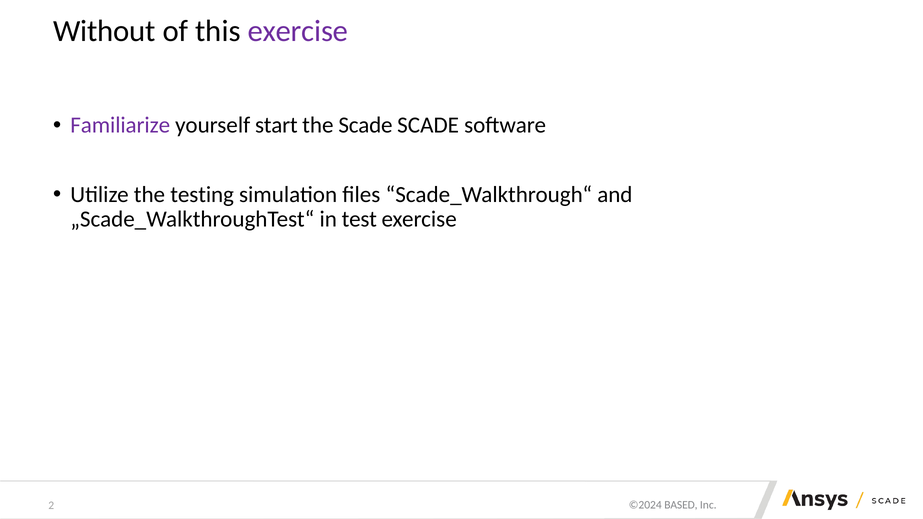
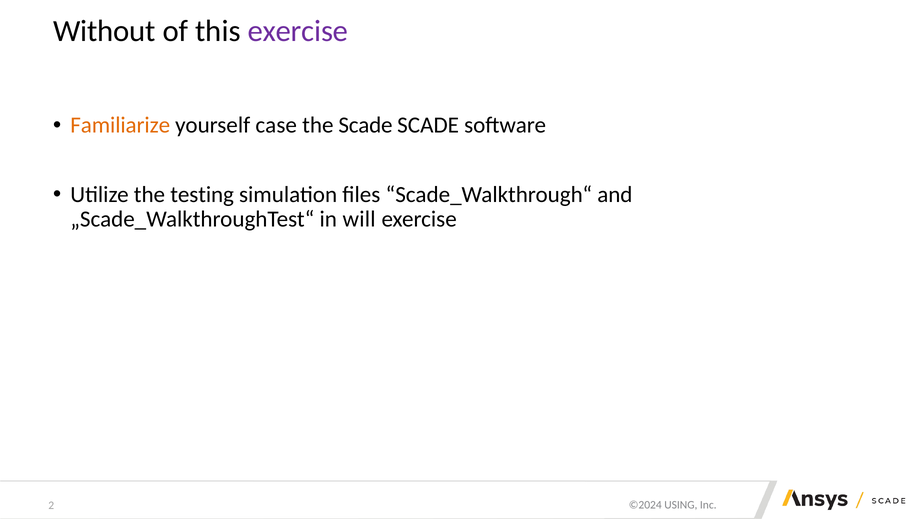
Familiarize colour: purple -> orange
start: start -> case
test: test -> will
BASED: BASED -> USING
